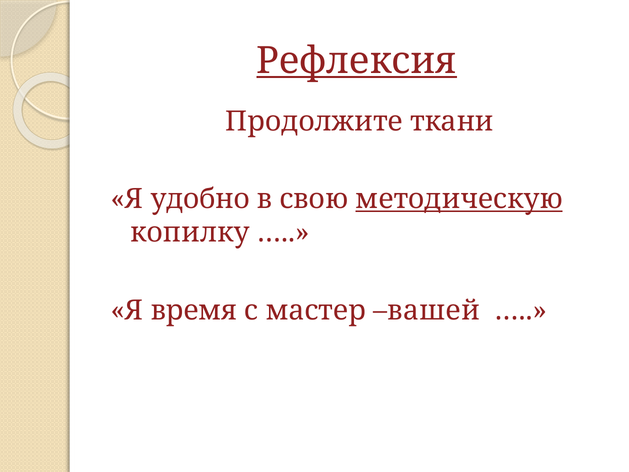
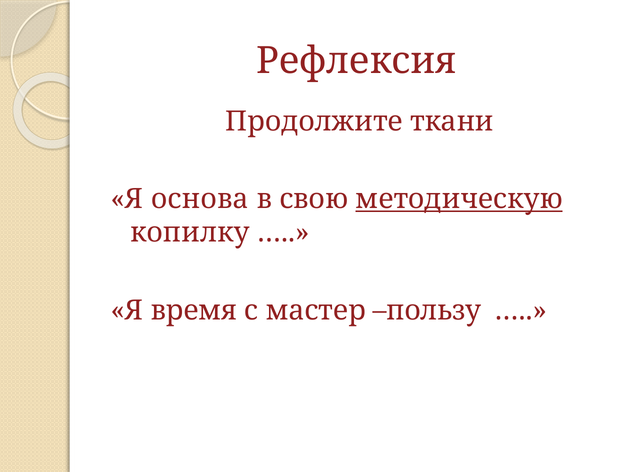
Рефлексия underline: present -> none
удобно: удобно -> основа
вашей: вашей -> пользу
